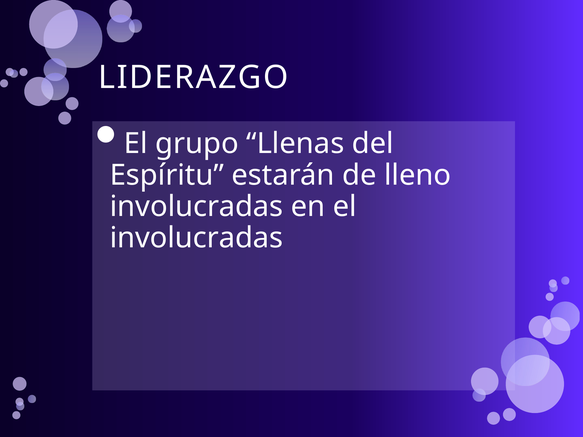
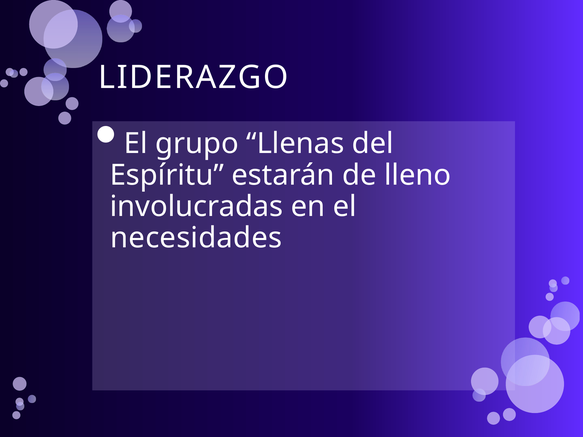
involucradas at (196, 238): involucradas -> necesidades
